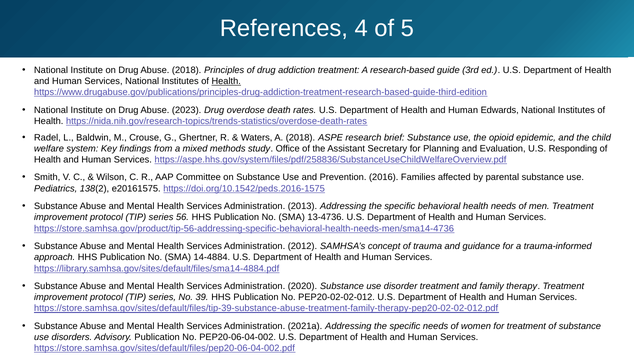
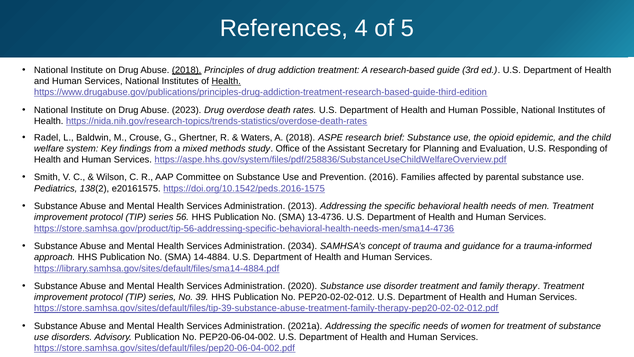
2018 at (187, 70) underline: none -> present
Edwards: Edwards -> Possible
2012: 2012 -> 2034
